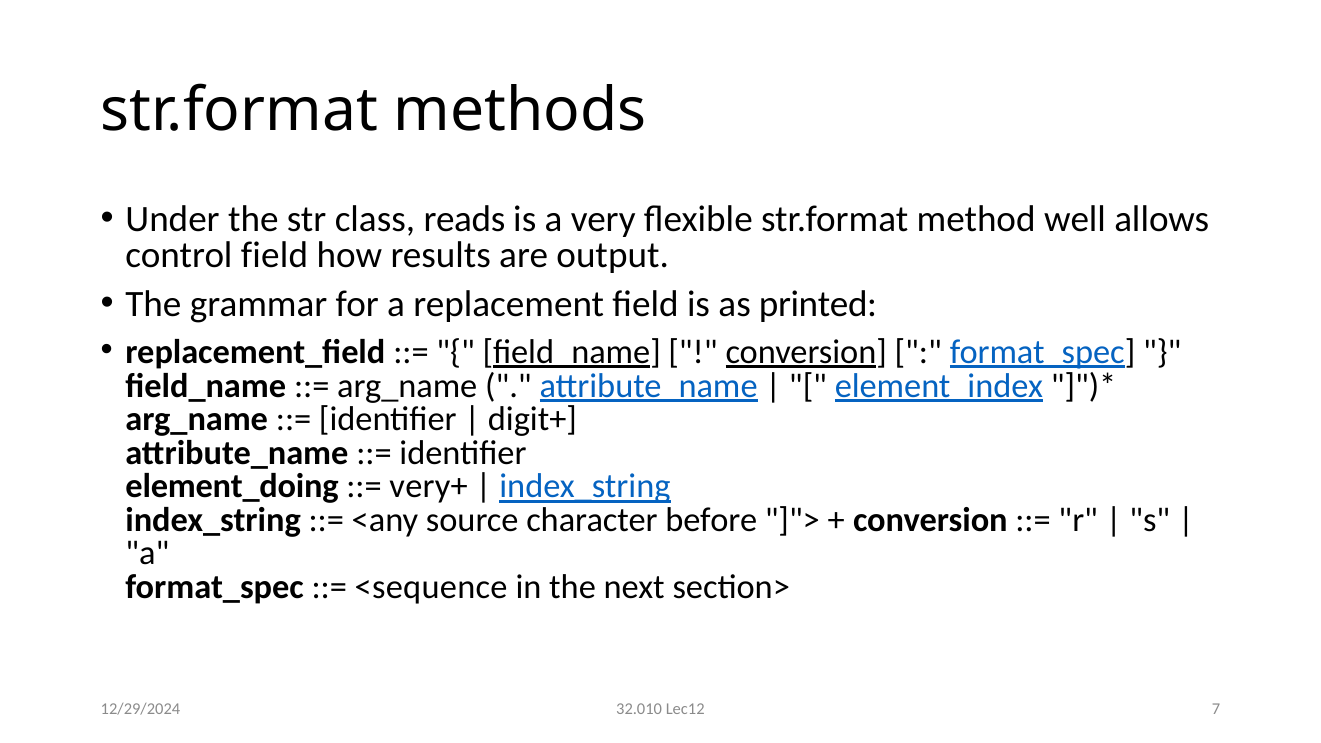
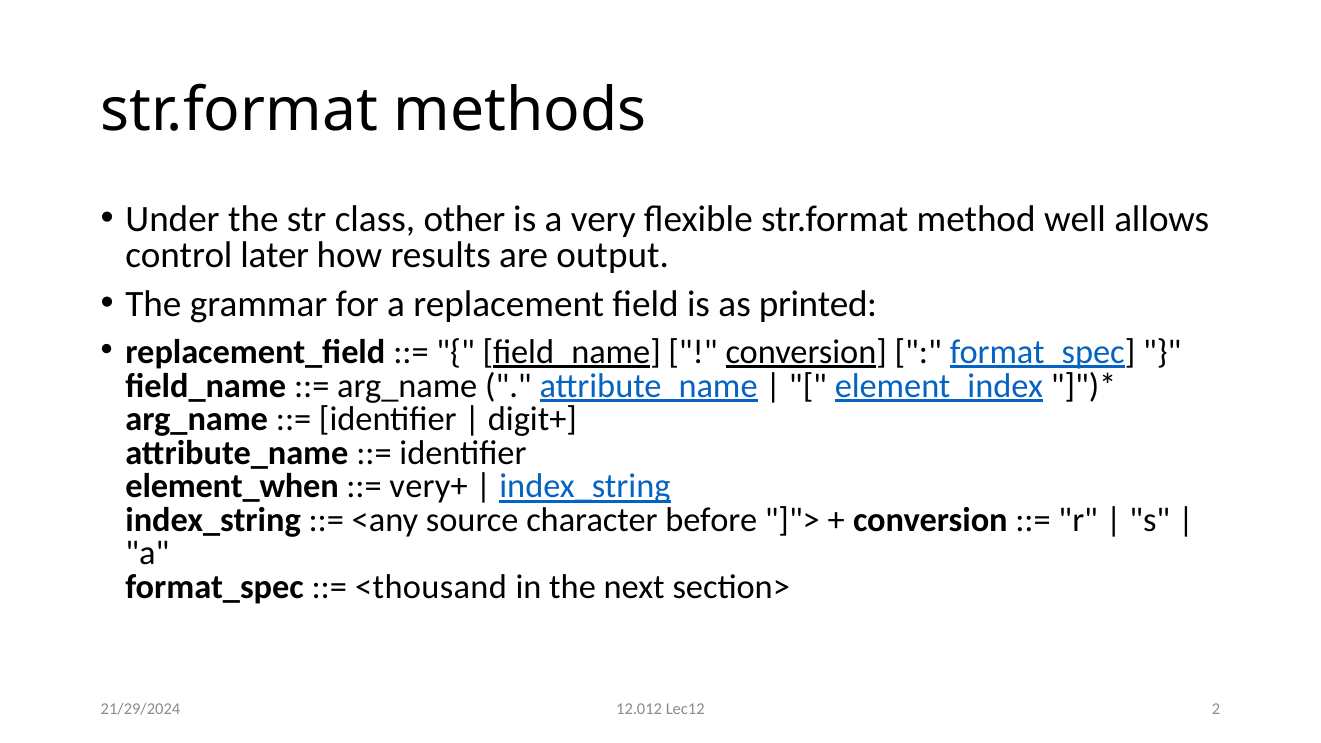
reads: reads -> other
control field: field -> later
element_doing: element_doing -> element_when
<sequence: <sequence -> <thousand
32.010: 32.010 -> 12.012
7: 7 -> 2
12/29/2024: 12/29/2024 -> 21/29/2024
